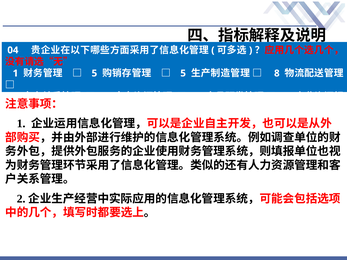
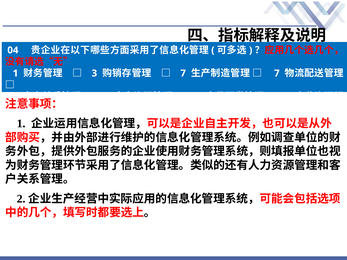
5 at (94, 73): 5 -> 3
5 at (183, 73): 5 -> 7
8 at (277, 73): 8 -> 7
